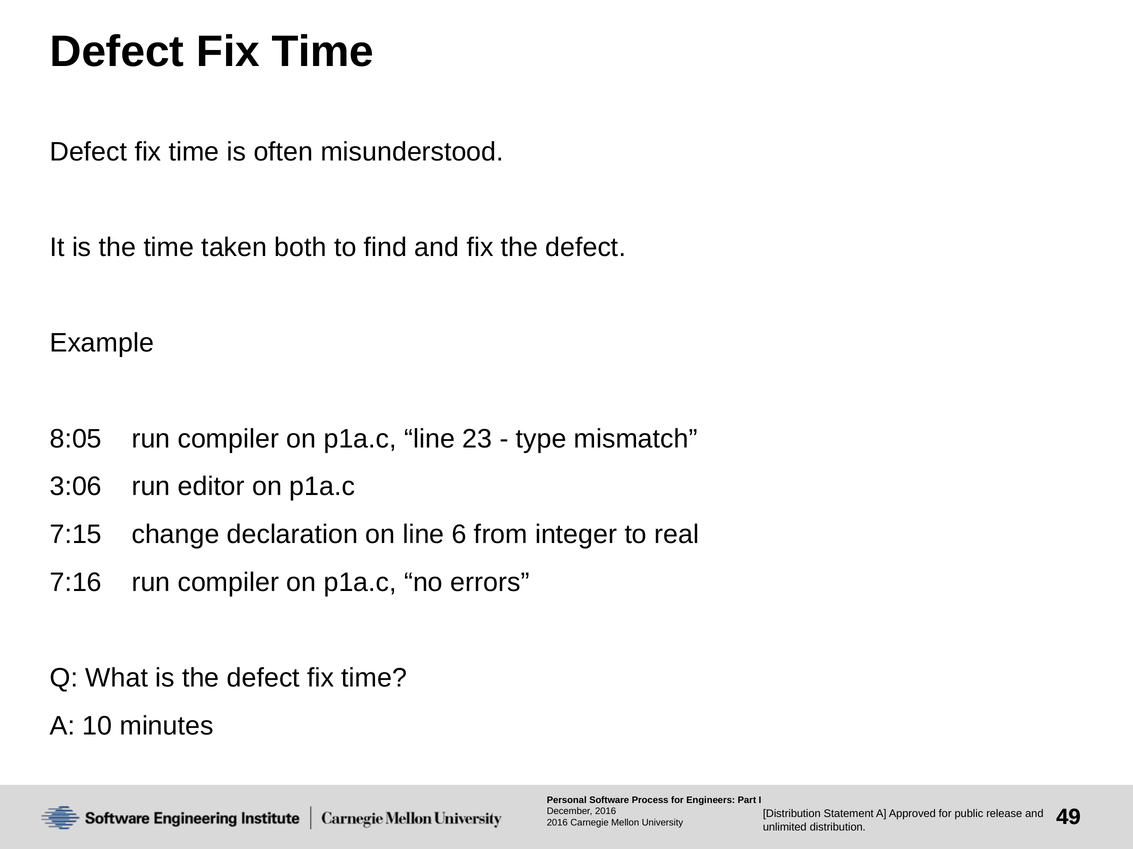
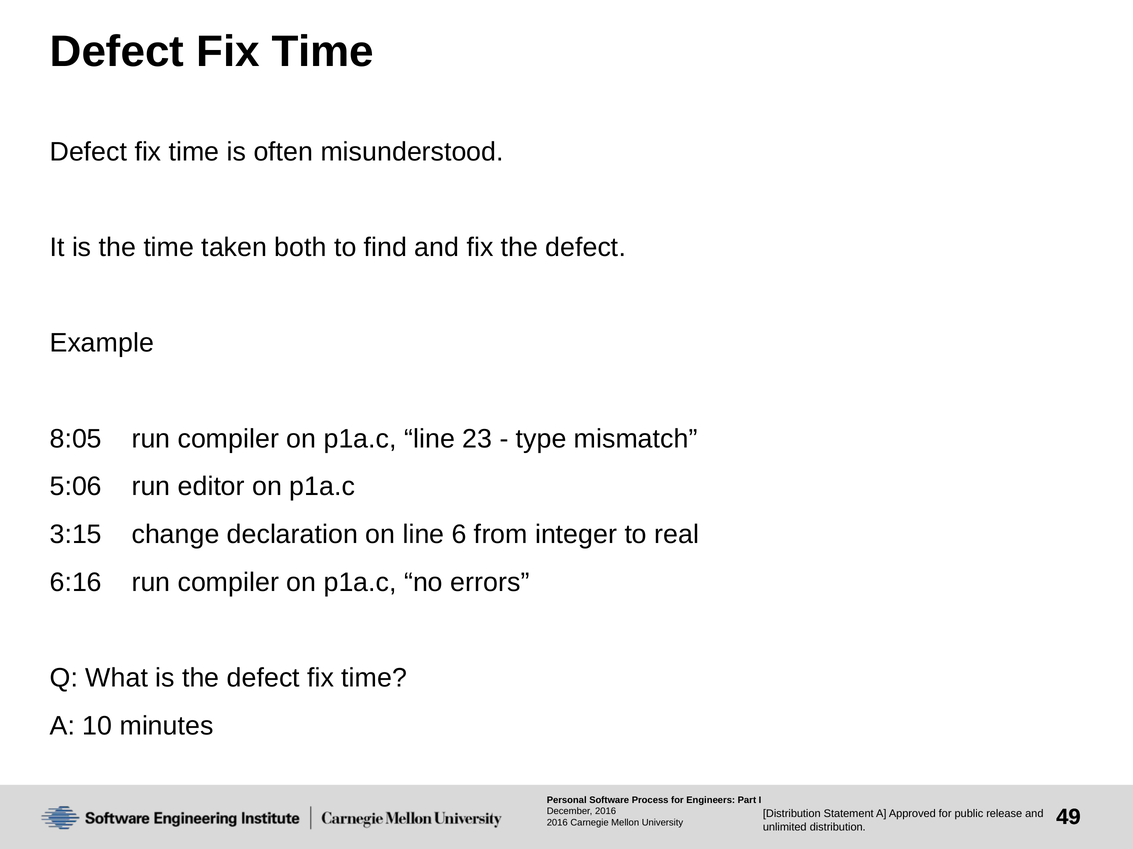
3:06: 3:06 -> 5:06
7:15: 7:15 -> 3:15
7:16: 7:16 -> 6:16
